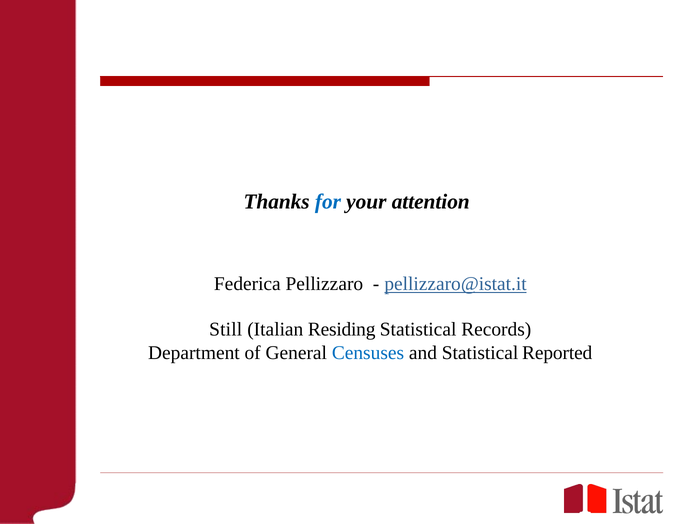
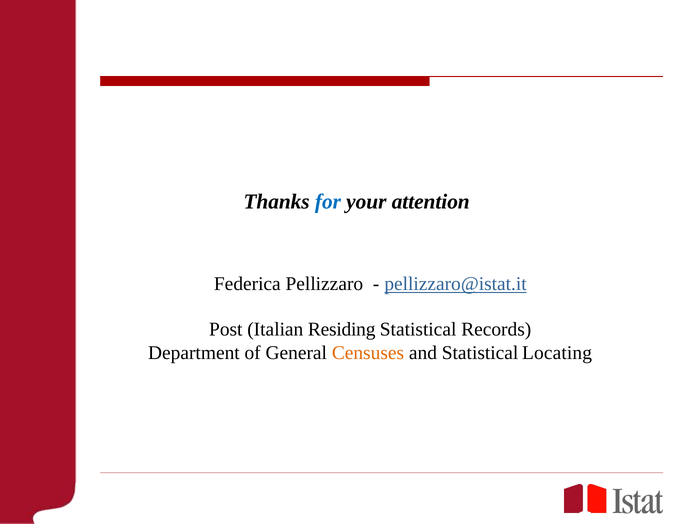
Still: Still -> Post
Censuses colour: blue -> orange
Reported: Reported -> Locating
